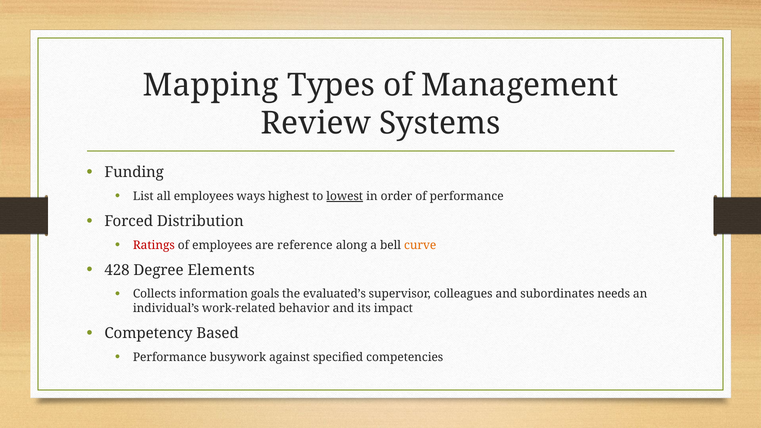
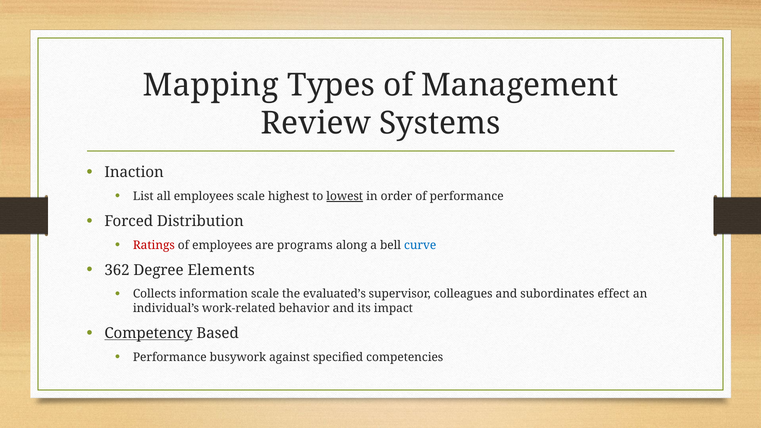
Funding: Funding -> Inaction
employees ways: ways -> scale
reference: reference -> programs
curve colour: orange -> blue
428: 428 -> 362
information goals: goals -> scale
needs: needs -> effect
Competency underline: none -> present
